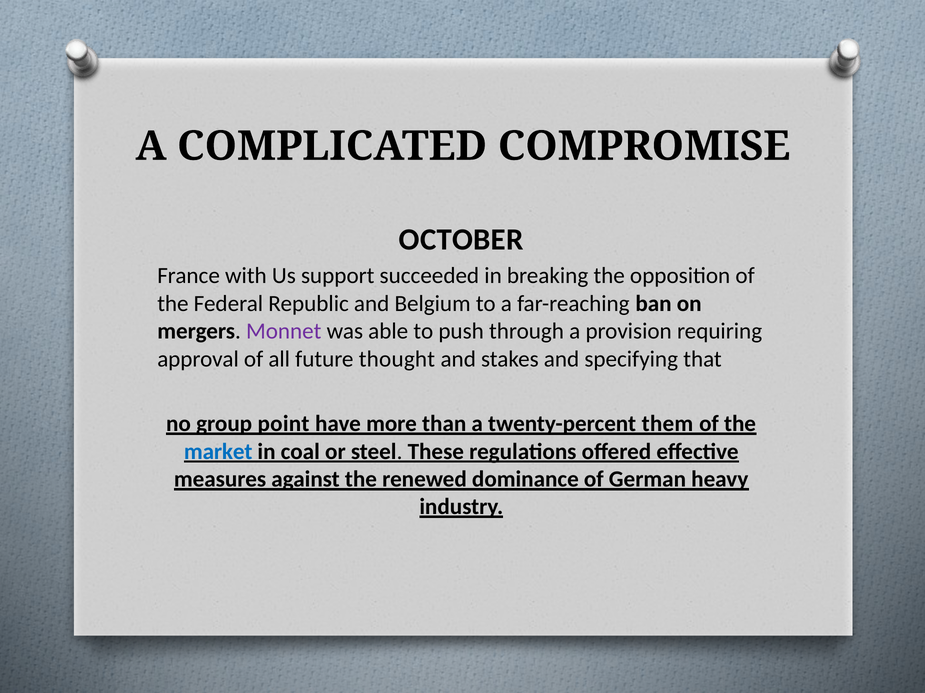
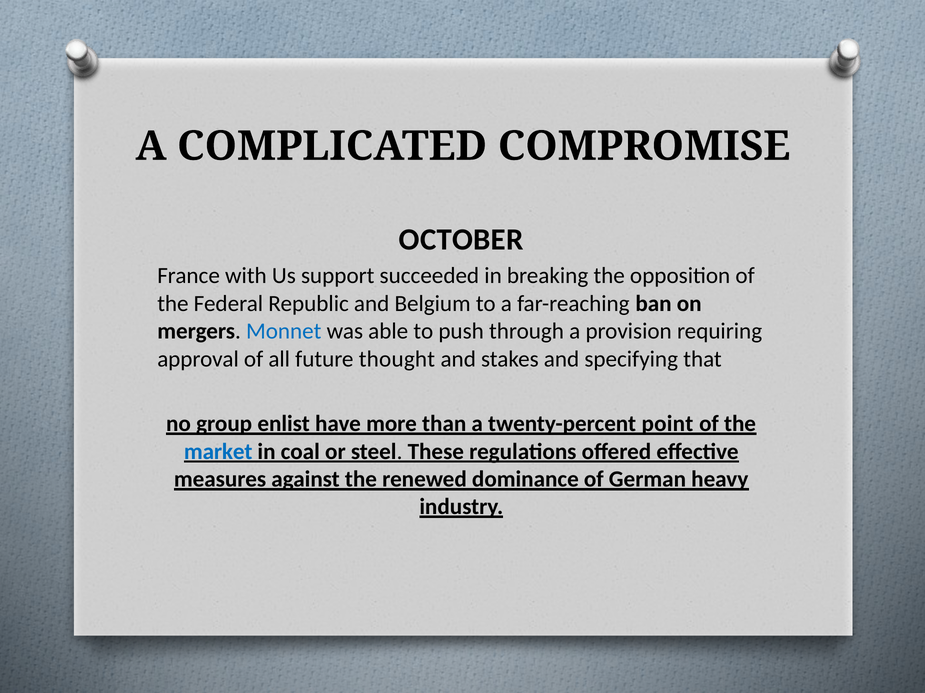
Monnet colour: purple -> blue
point: point -> enlist
them: them -> point
